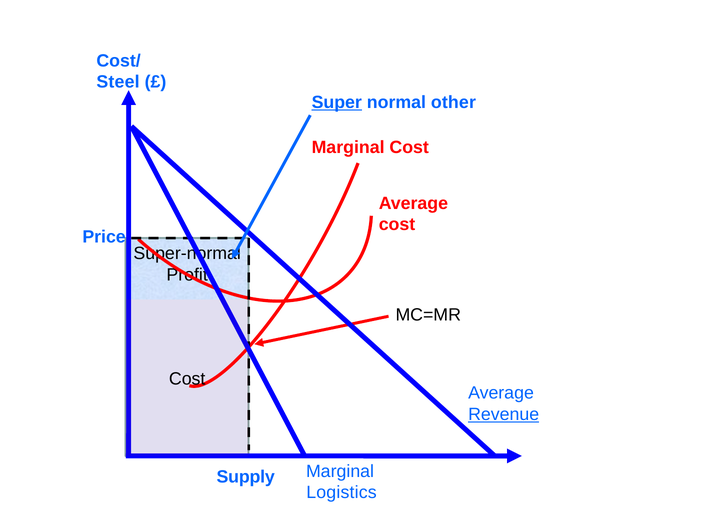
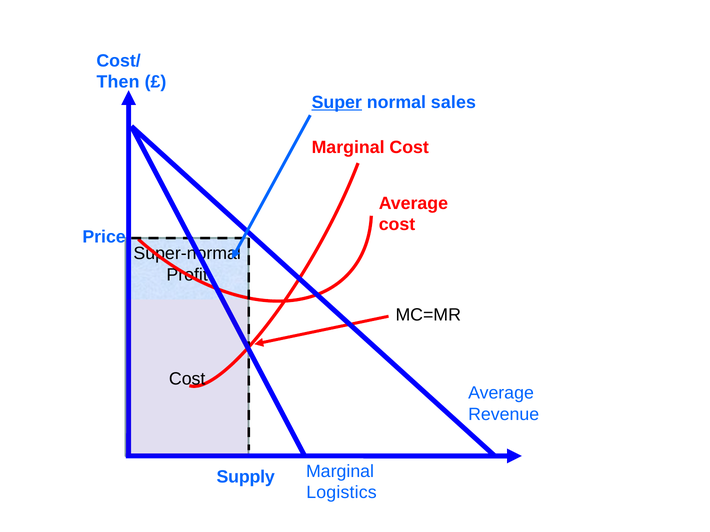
Steel: Steel -> Then
other: other -> sales
Revenue underline: present -> none
